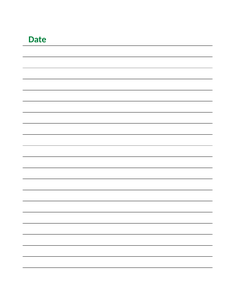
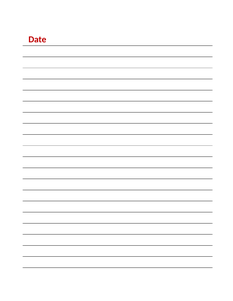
Date colour: green -> red
